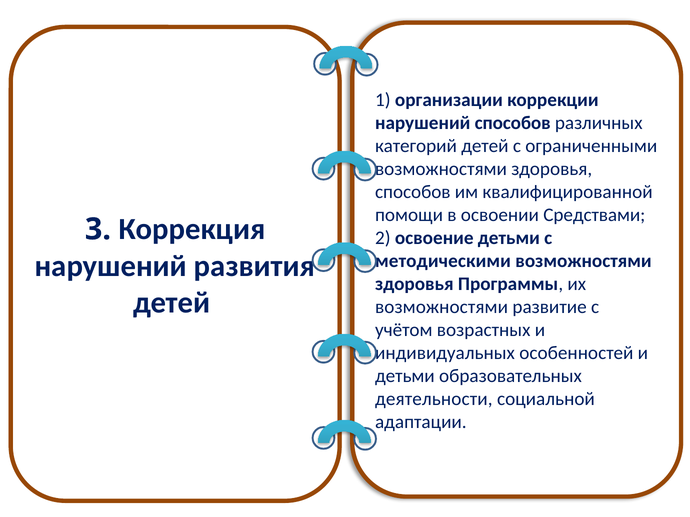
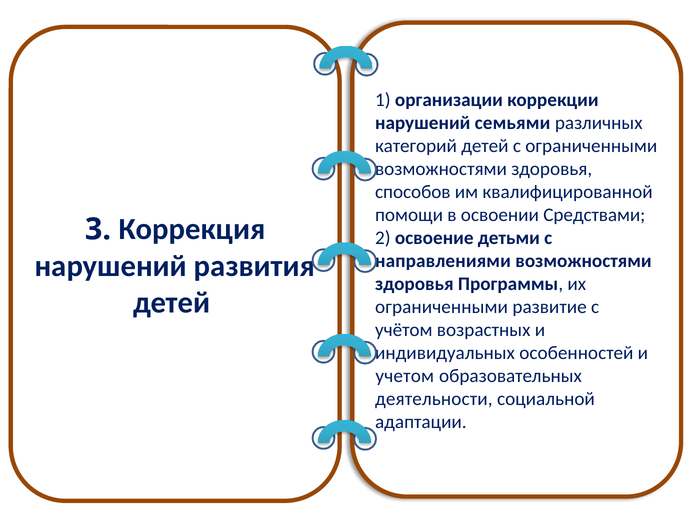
нарушений способов: способов -> семьями
методическими: методическими -> направлениями
возможностями at (442, 307): возможностями -> ограниченными
детьми at (405, 376): детьми -> учетом
